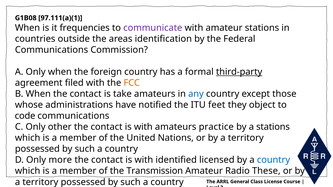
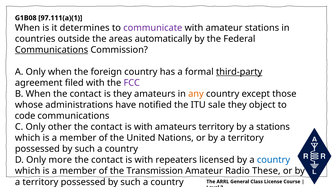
frequencies: frequencies -> determines
identification: identification -> automatically
Communications at (52, 50) underline: none -> present
FCC colour: orange -> purple
is take: take -> they
any colour: blue -> orange
feet: feet -> sale
amateurs practice: practice -> territory
identified: identified -> repeaters
